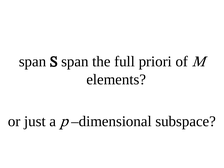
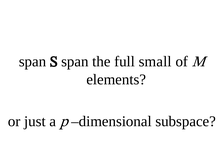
priori: priori -> small
